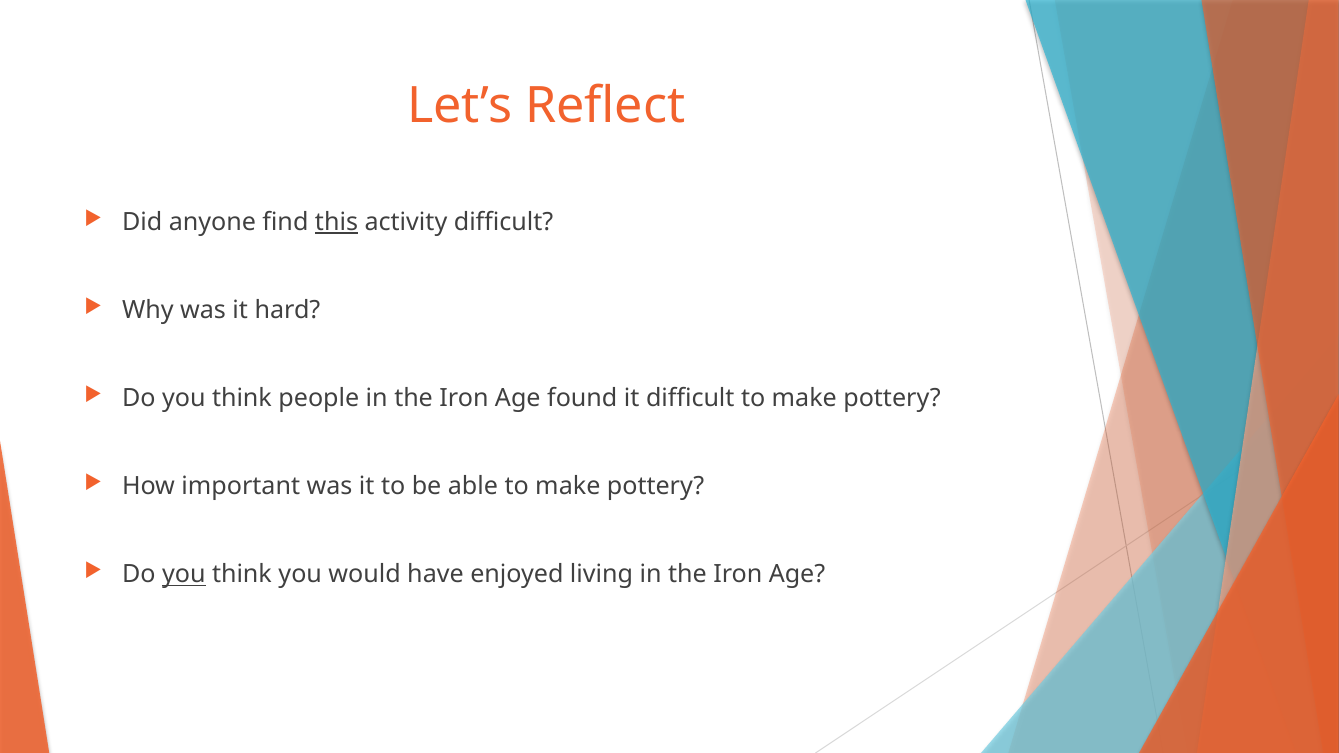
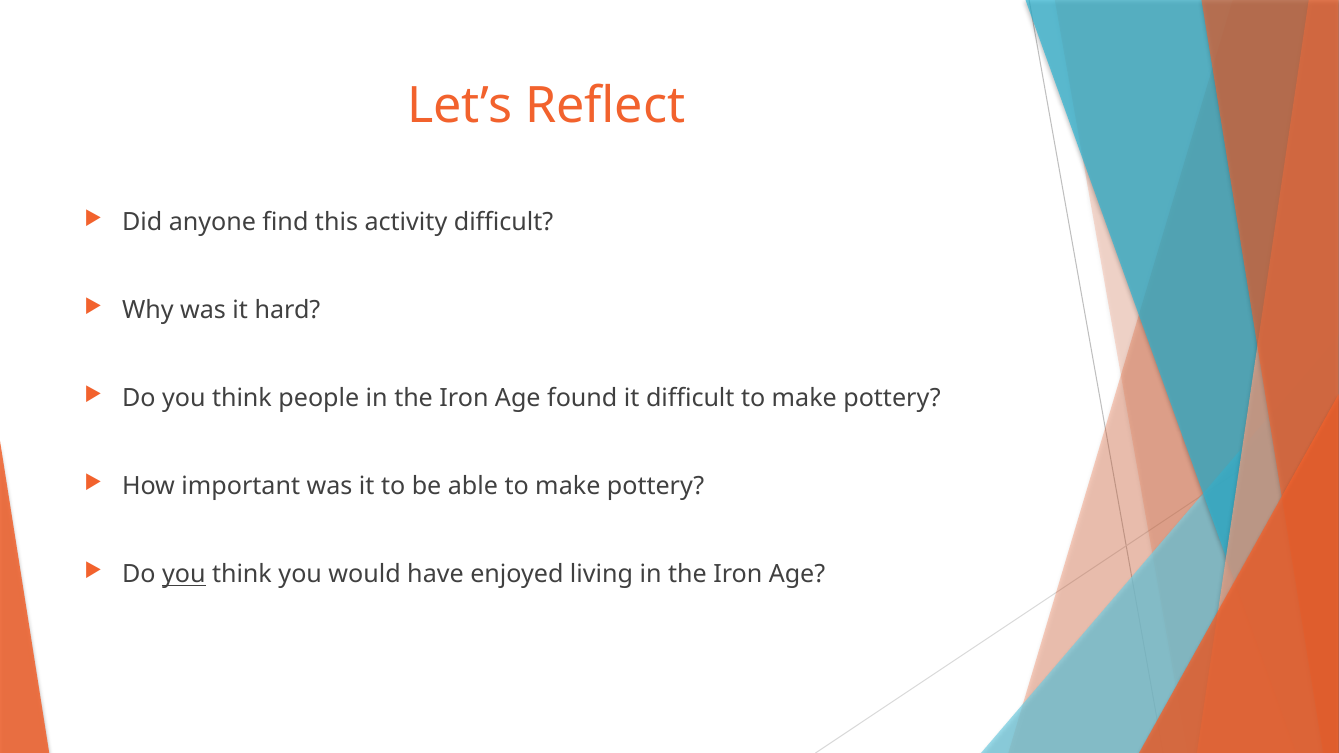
this underline: present -> none
